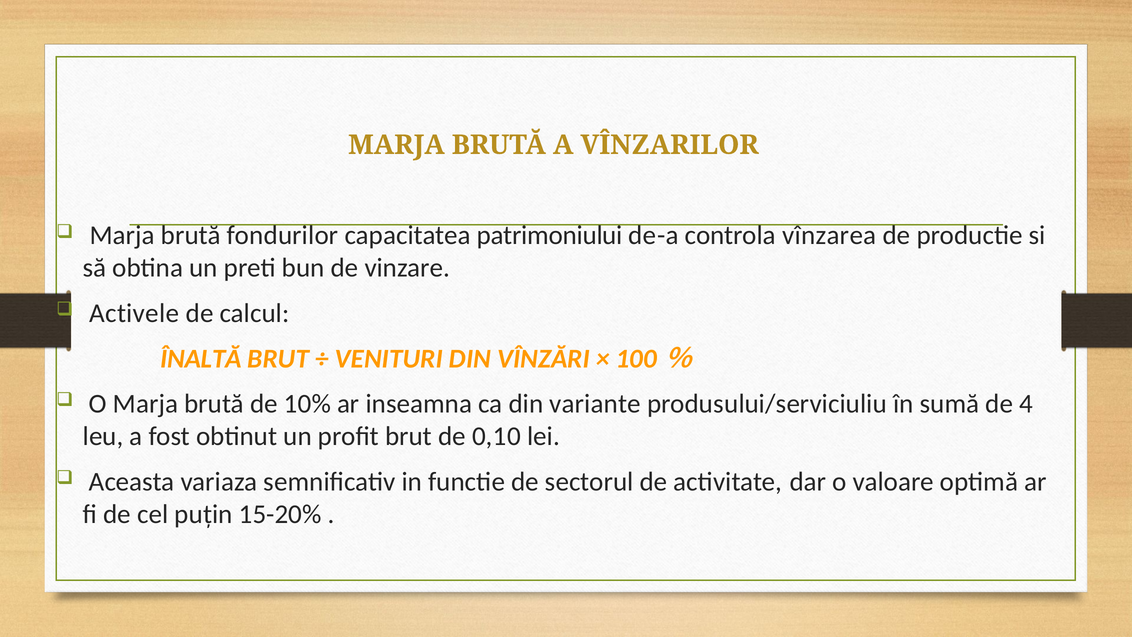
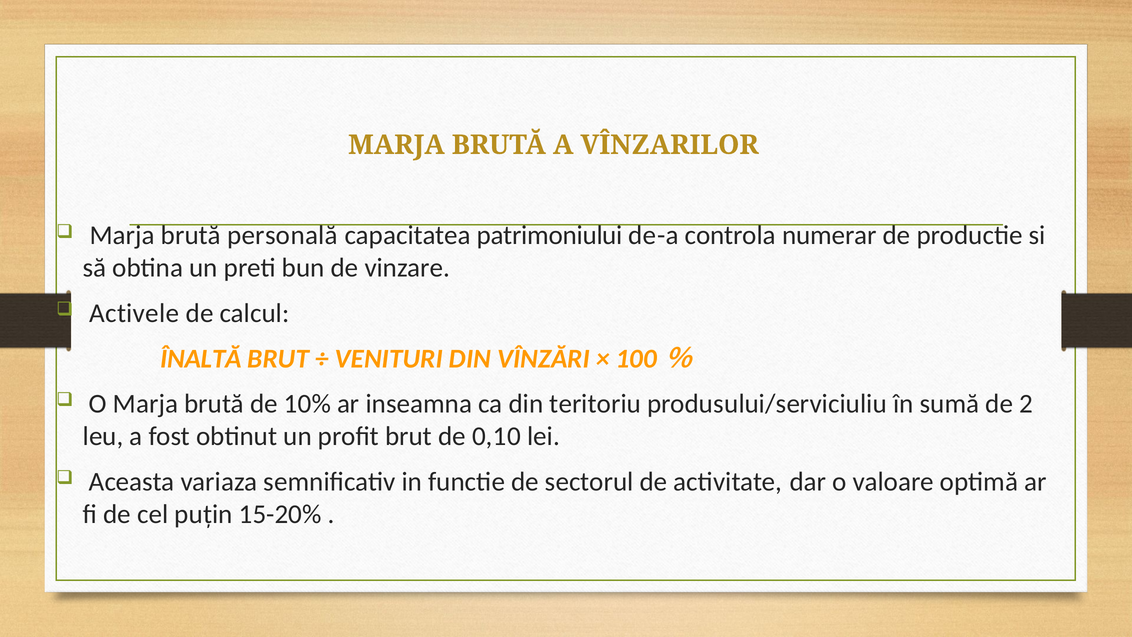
fondurilor: fondurilor -> personală
vînzarea: vînzarea -> numerar
variante: variante -> teritoriu
4: 4 -> 2
